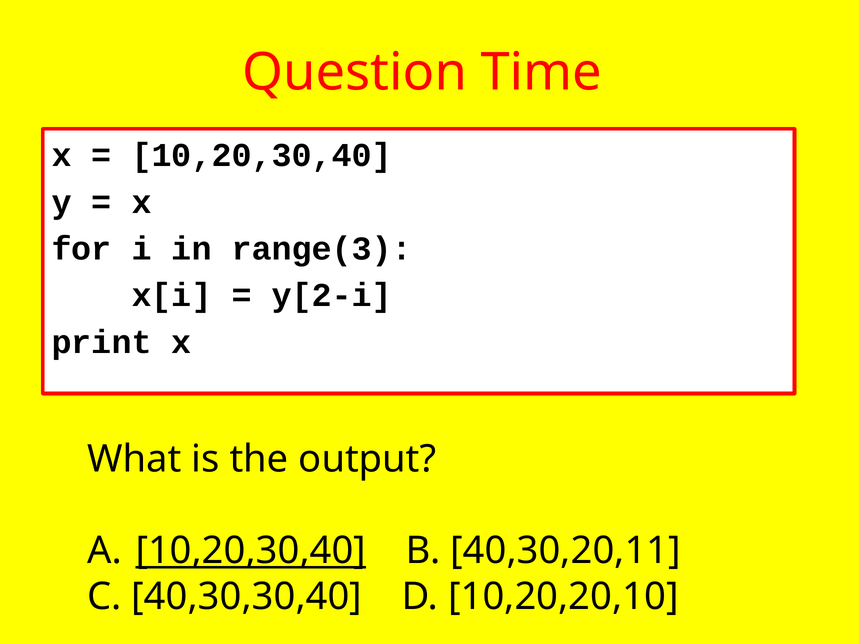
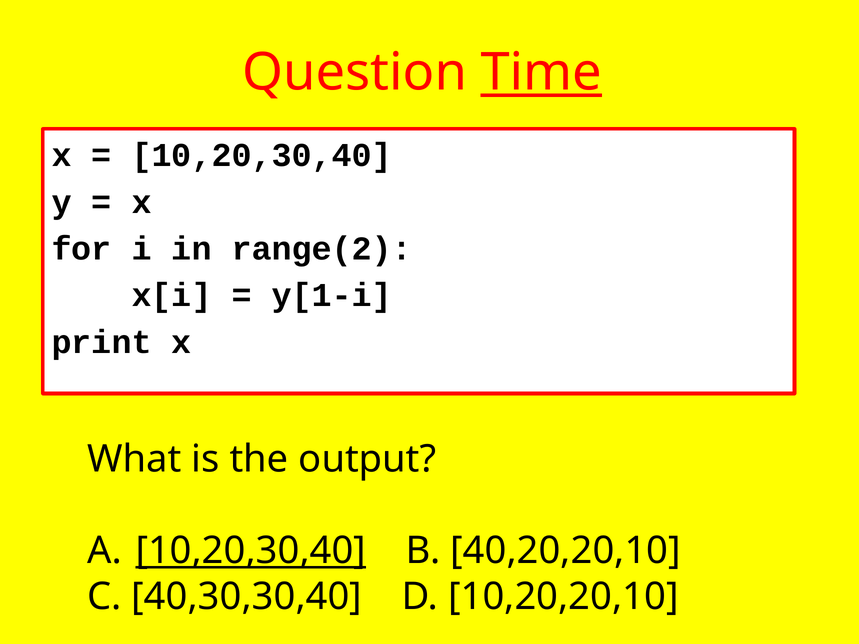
Time underline: none -> present
range(3: range(3 -> range(2
y[2-i: y[2-i -> y[1-i
40,30,20,11: 40,30,20,11 -> 40,20,20,10
